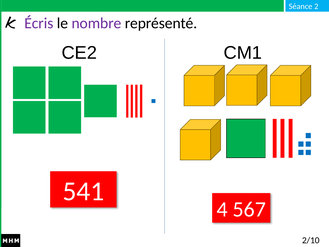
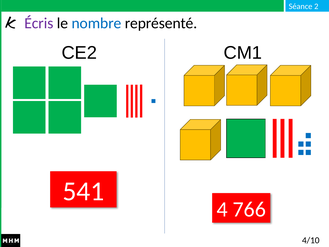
nombre colour: purple -> blue
567: 567 -> 766
2/10: 2/10 -> 4/10
